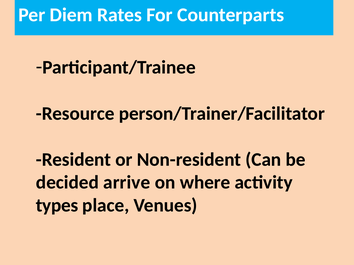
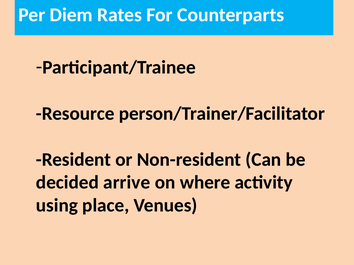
types: types -> using
